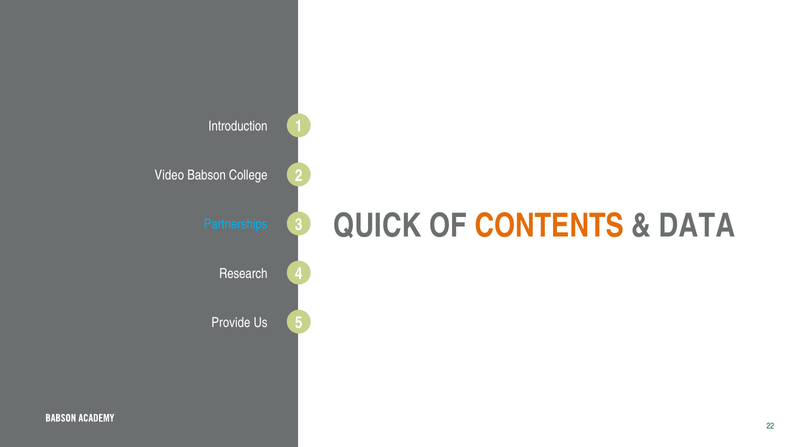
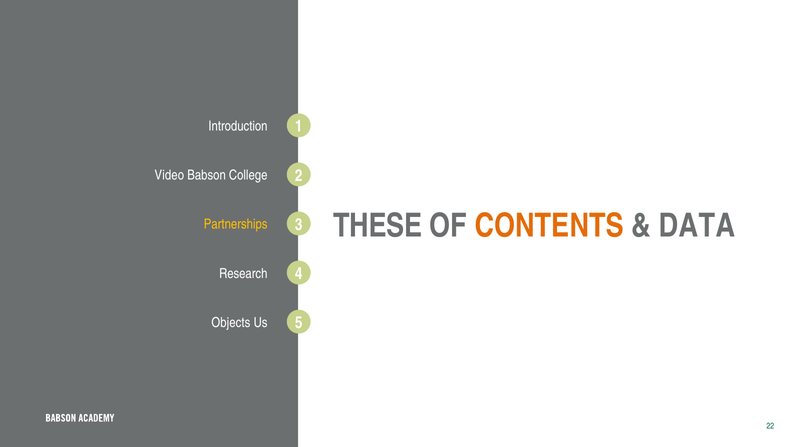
QUICK: QUICK -> THESE
Partnerships colour: light blue -> yellow
Provide: Provide -> Objects
